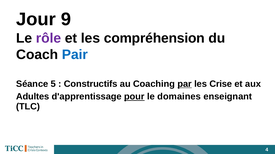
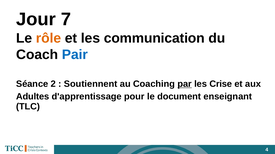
9: 9 -> 7
rôle colour: purple -> orange
compréhension: compréhension -> communication
5: 5 -> 2
Constructifs: Constructifs -> Soutiennent
pour underline: present -> none
domaines: domaines -> document
